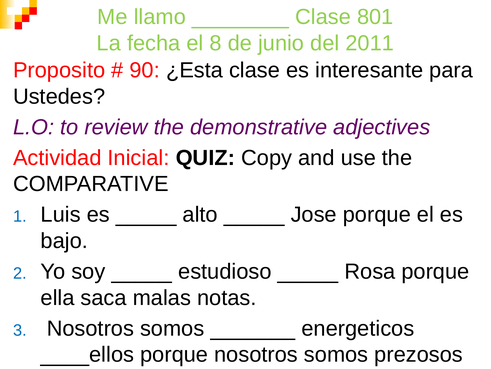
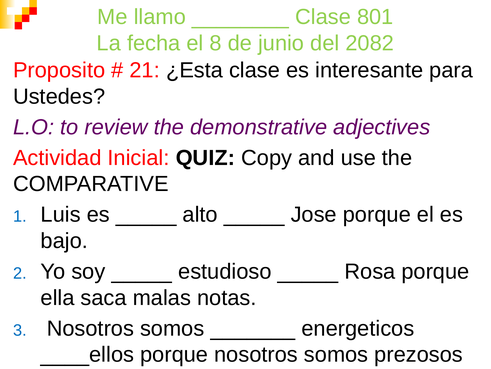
2011: 2011 -> 2082
90: 90 -> 21
